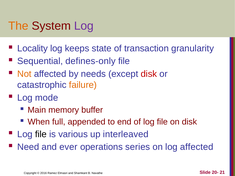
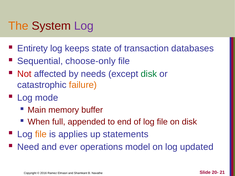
Locality: Locality -> Entirety
granularity: granularity -> databases
defines-only: defines-only -> choose-only
Not colour: orange -> red
disk at (149, 74) colour: red -> green
file at (41, 134) colour: black -> orange
various: various -> applies
interleaved: interleaved -> statements
series: series -> model
log affected: affected -> updated
